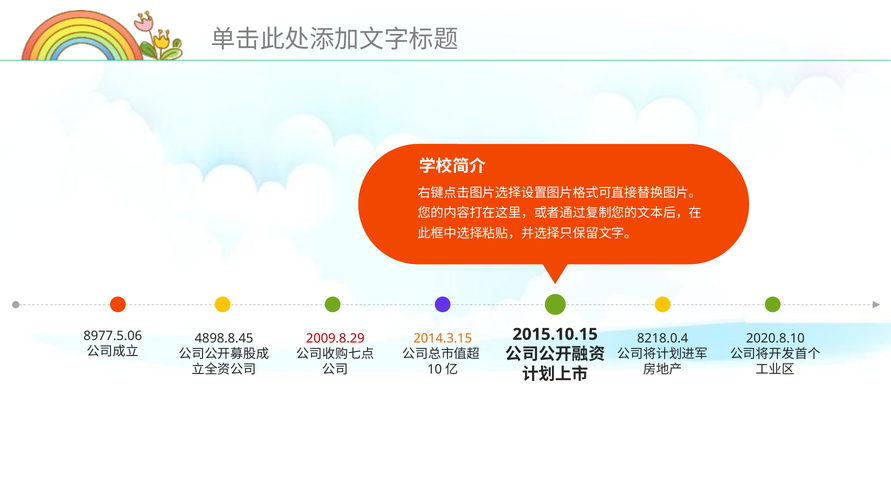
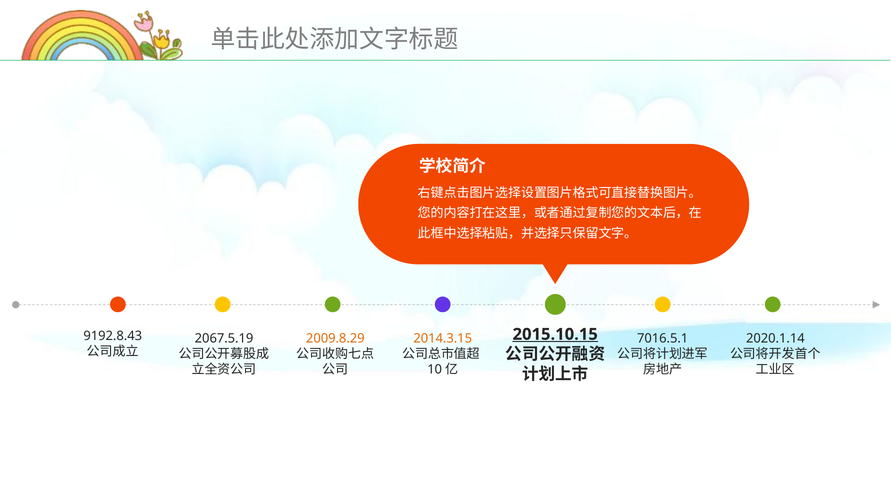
2015.10.15 underline: none -> present
8977.5.06: 8977.5.06 -> 9192.8.43
4898.8.45: 4898.8.45 -> 2067.5.19
2009.8.29 colour: red -> orange
8218.0.4: 8218.0.4 -> 7016.5.1
2020.8.10: 2020.8.10 -> 2020.1.14
